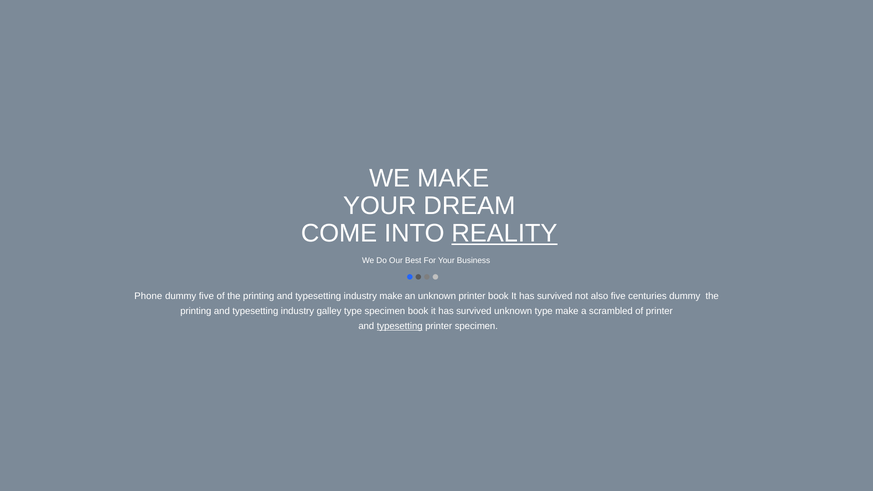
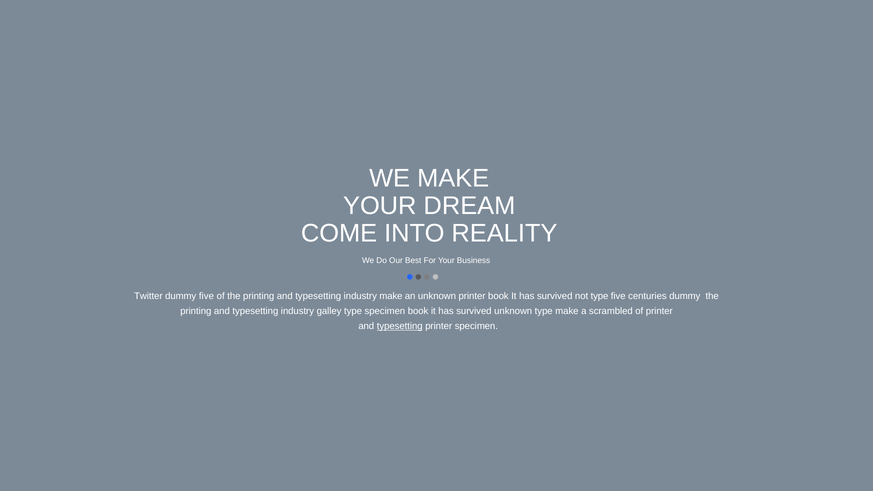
REALITY underline: present -> none
Phone: Phone -> Twitter
not also: also -> type
